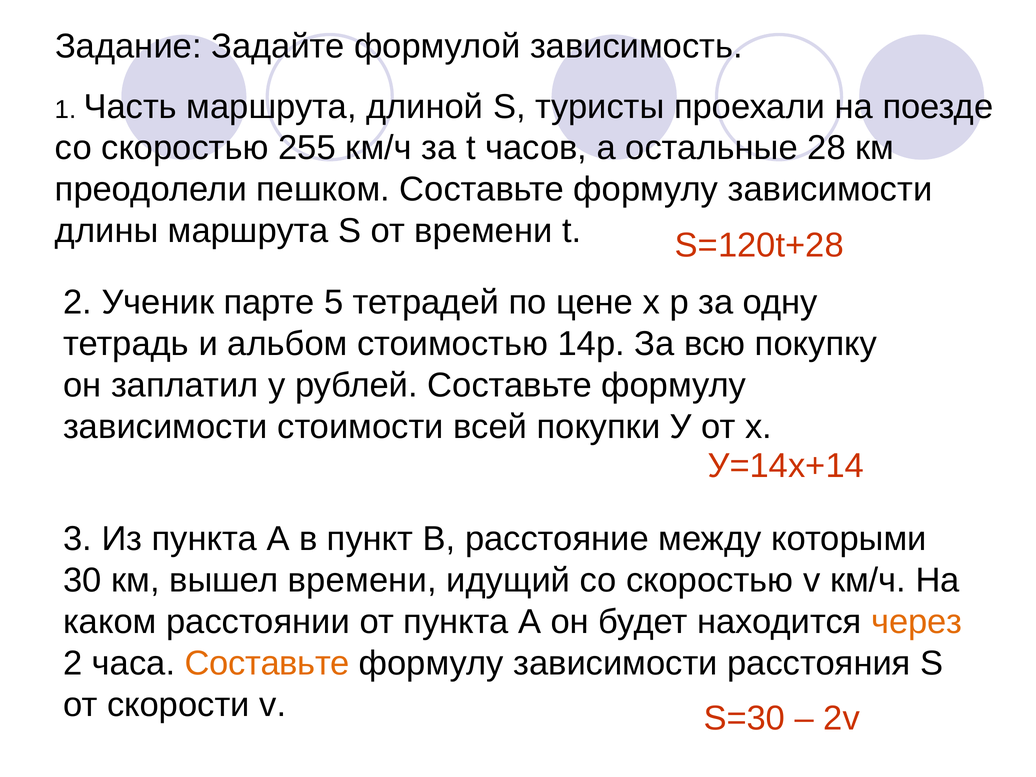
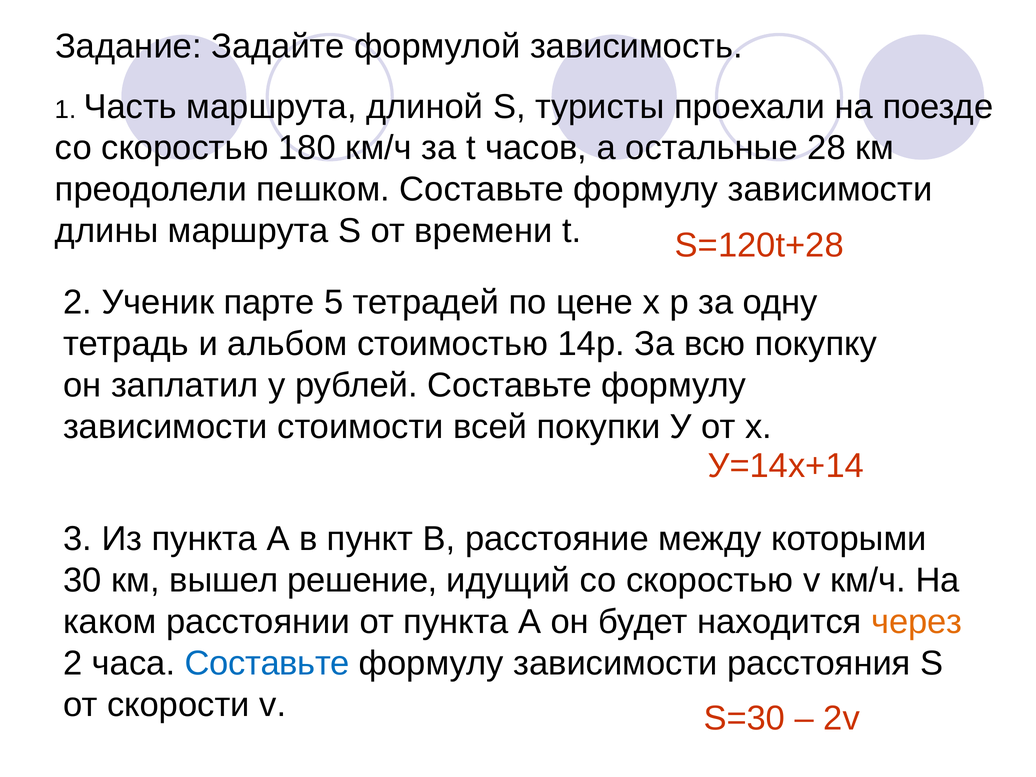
255: 255 -> 180
вышел времени: времени -> решение
Составьте at (267, 663) colour: orange -> blue
